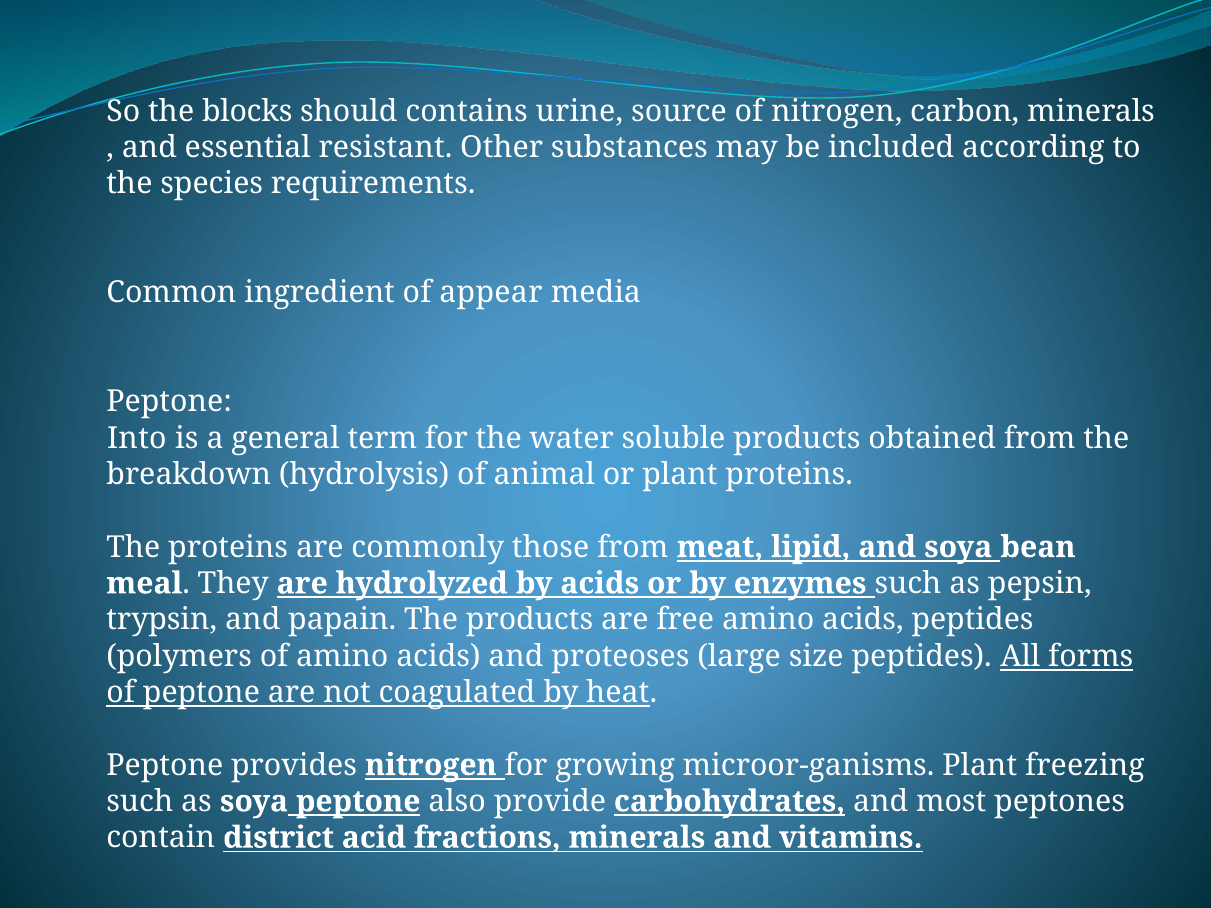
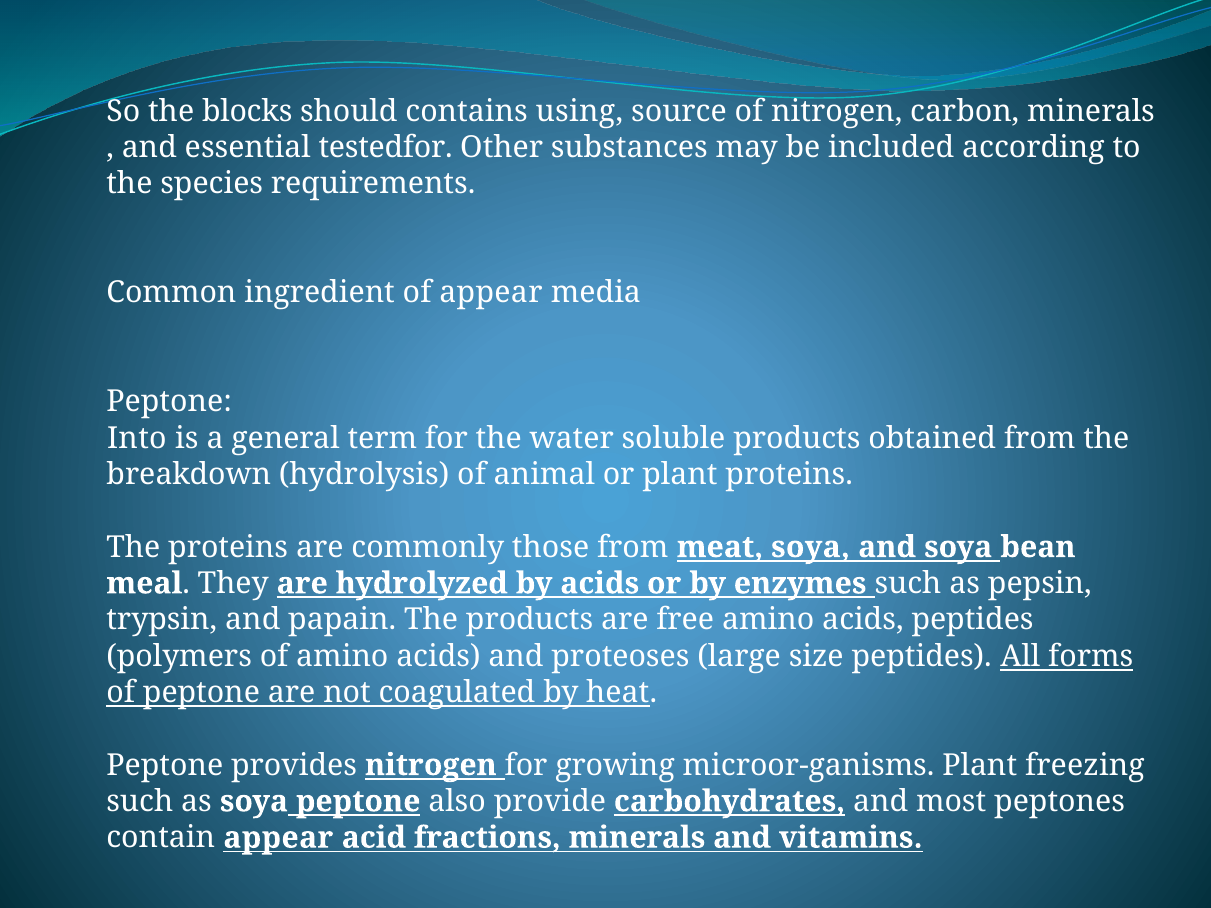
urine: urine -> using
resistant: resistant -> testedfor
meat lipid: lipid -> soya
contain district: district -> appear
